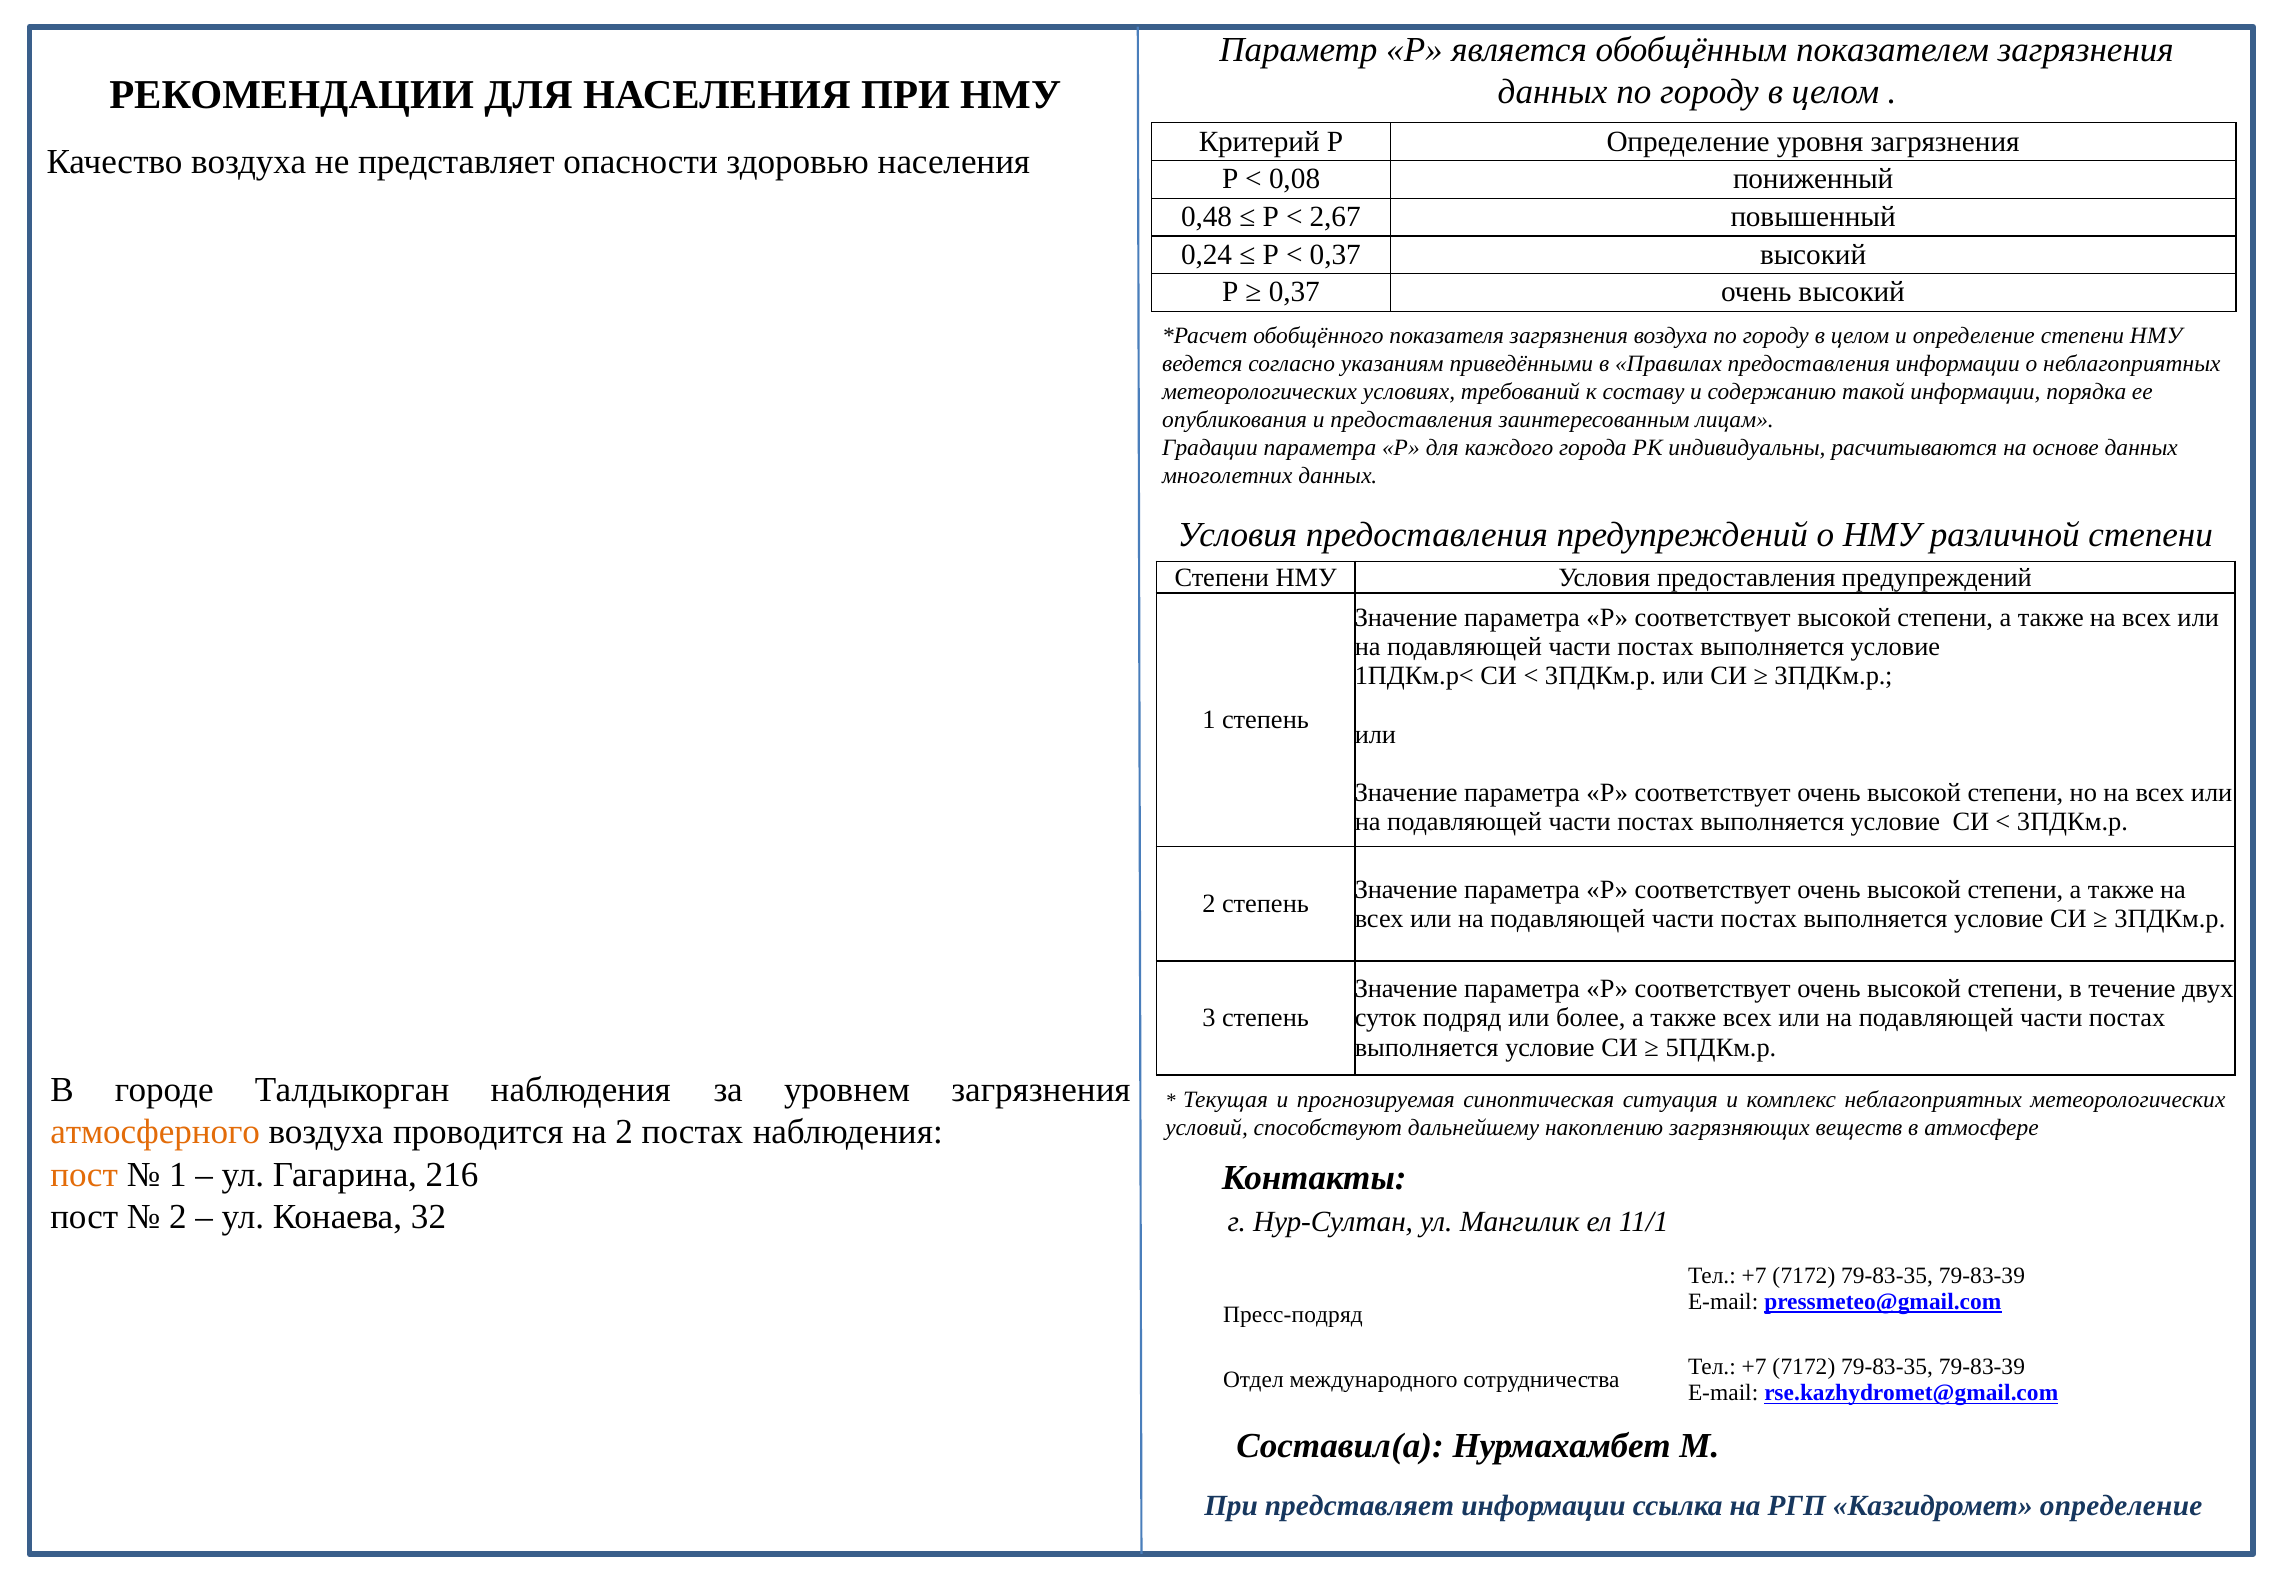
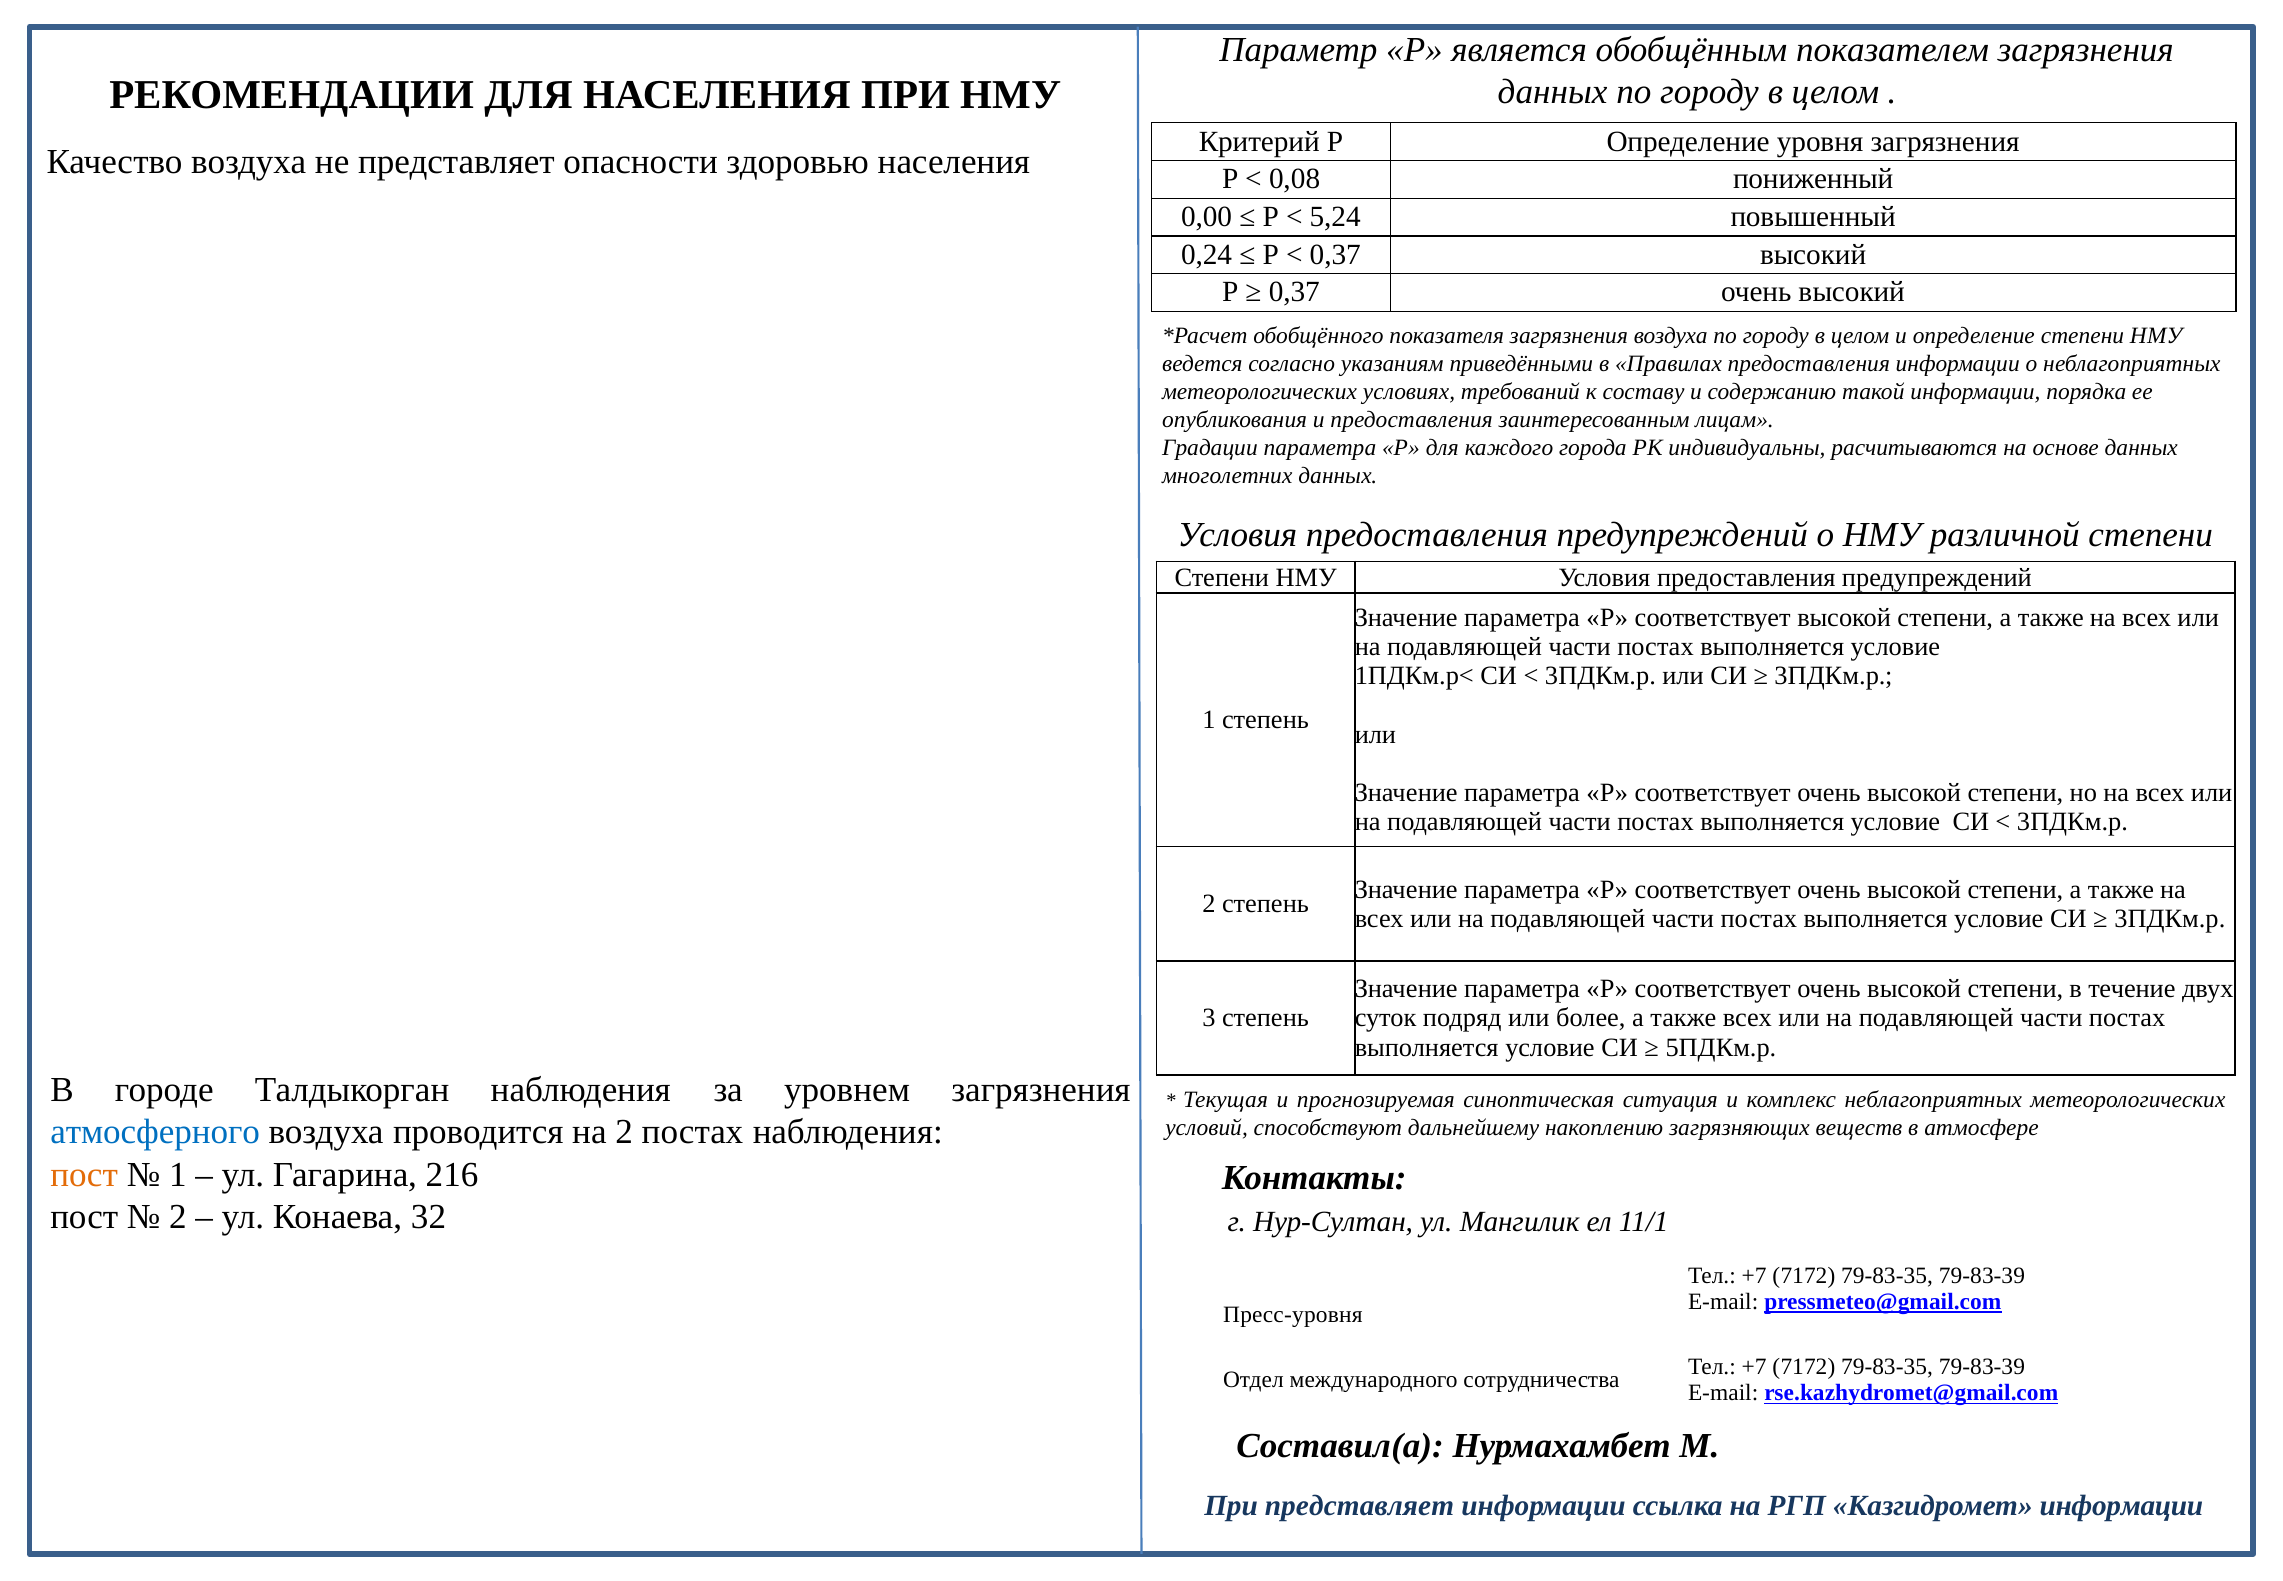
0,48: 0,48 -> 0,00
2,67: 2,67 -> 5,24
атмосферного colour: orange -> blue
Пресс-подряд: Пресс-подряд -> Пресс-уровня
Казгидромет определение: определение -> информации
